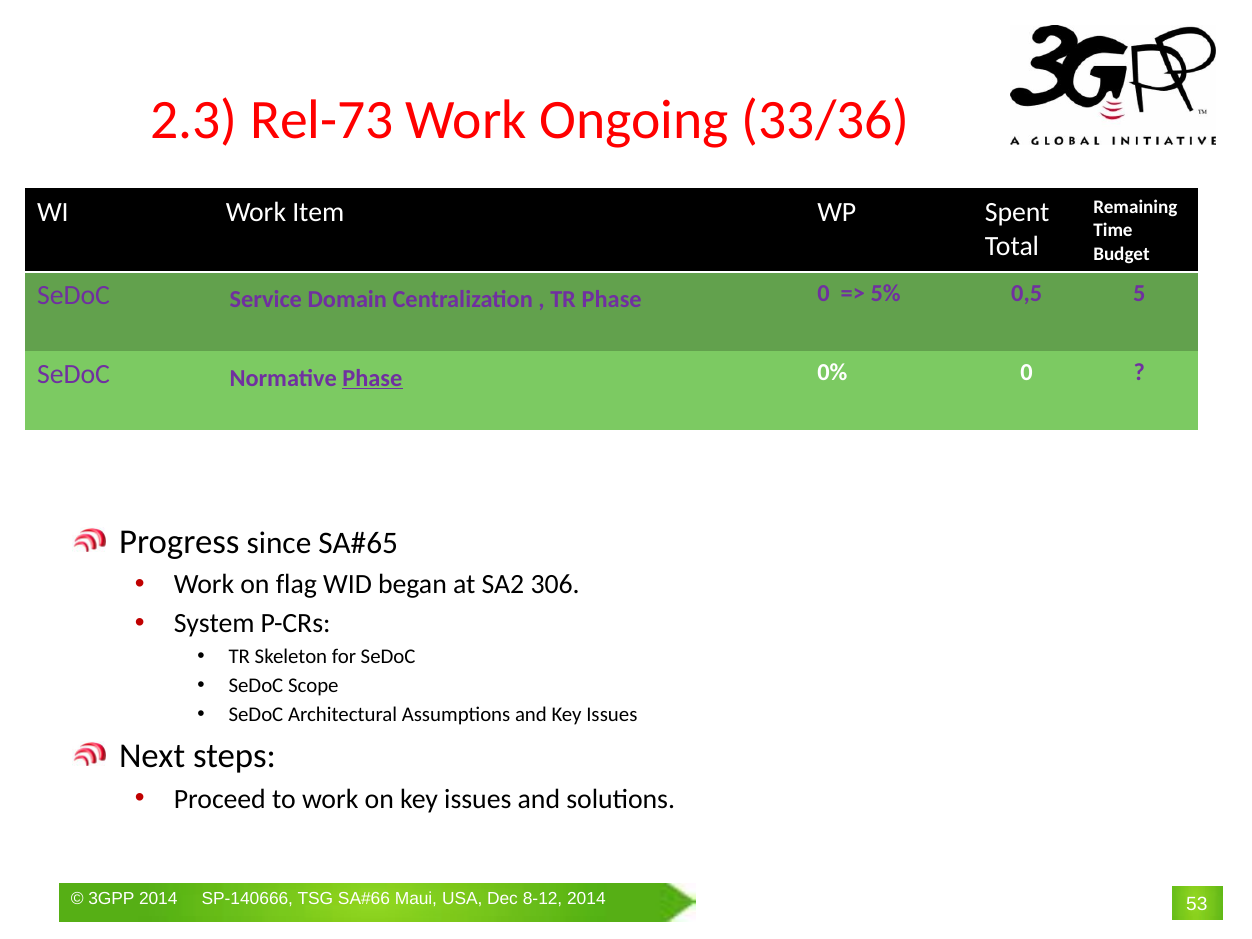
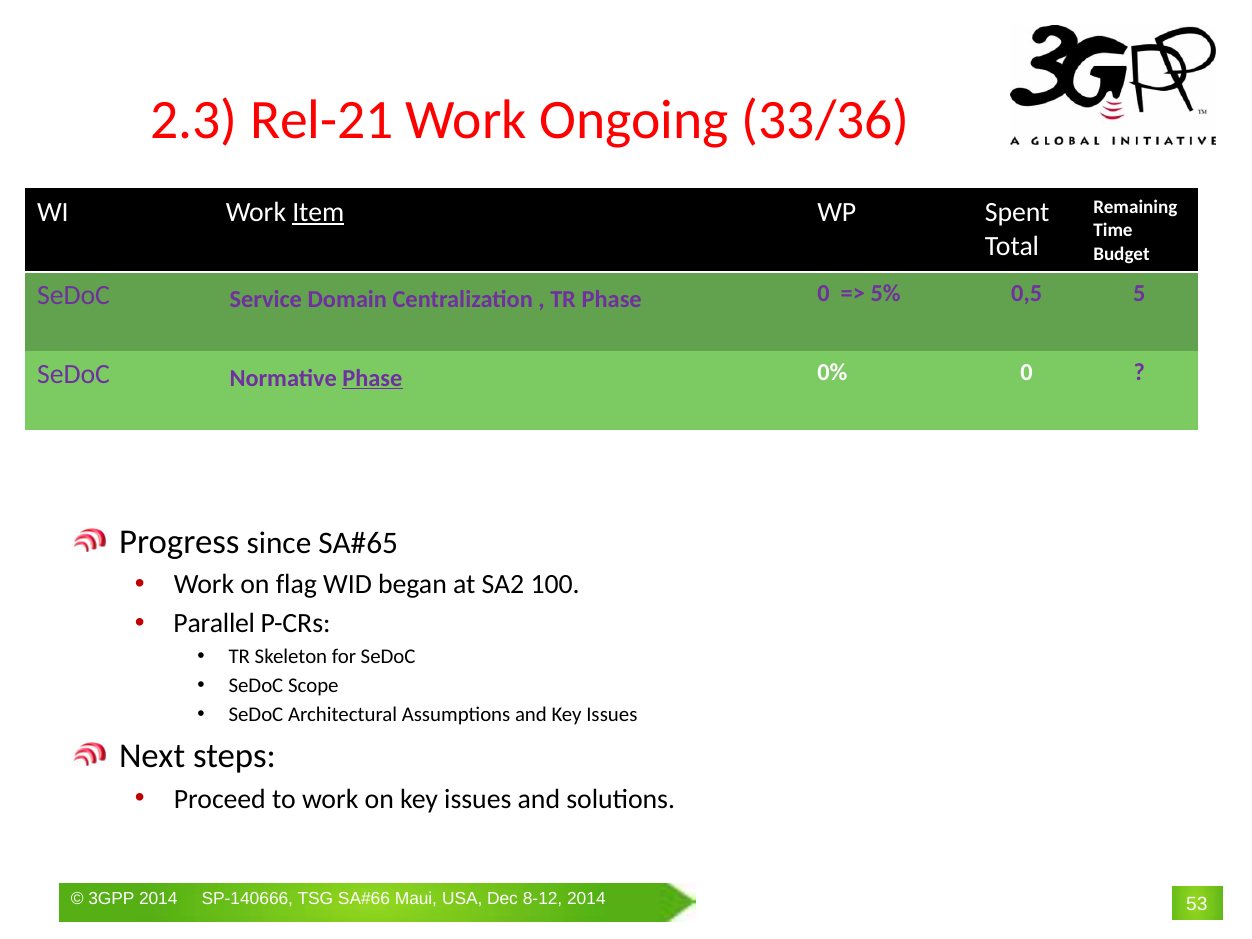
Rel-73: Rel-73 -> Rel-21
Item underline: none -> present
306: 306 -> 100
System: System -> Parallel
